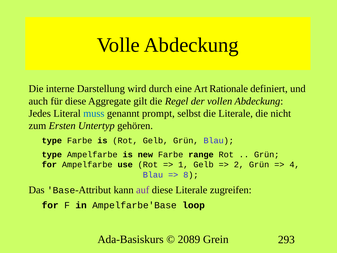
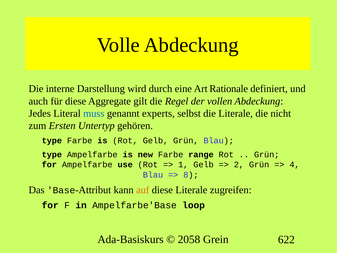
prompt: prompt -> experts
auf colour: purple -> orange
2089: 2089 -> 2058
293: 293 -> 622
